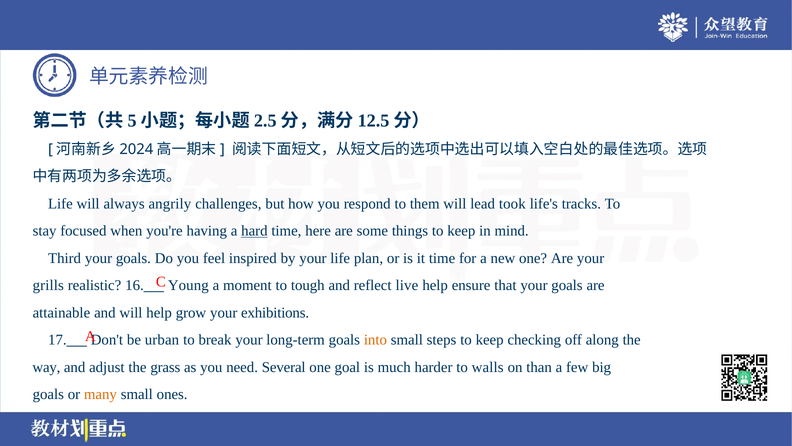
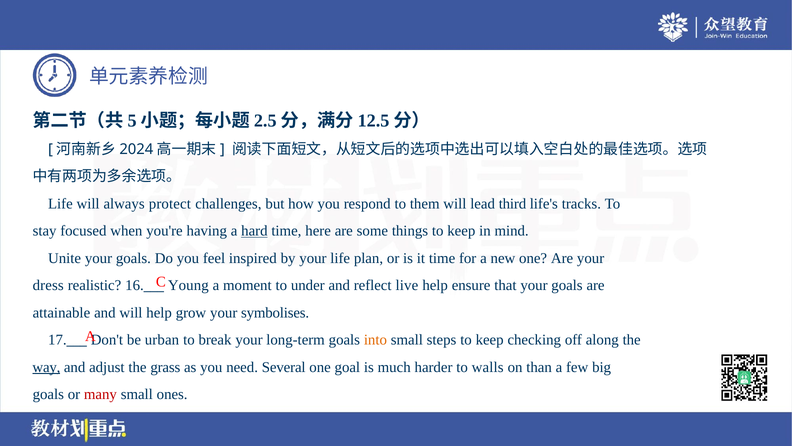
angrily: angrily -> protect
took: took -> third
Third: Third -> Unite
grills: grills -> dress
tough: tough -> under
exhibitions: exhibitions -> symbolises
way underline: none -> present
many colour: orange -> red
